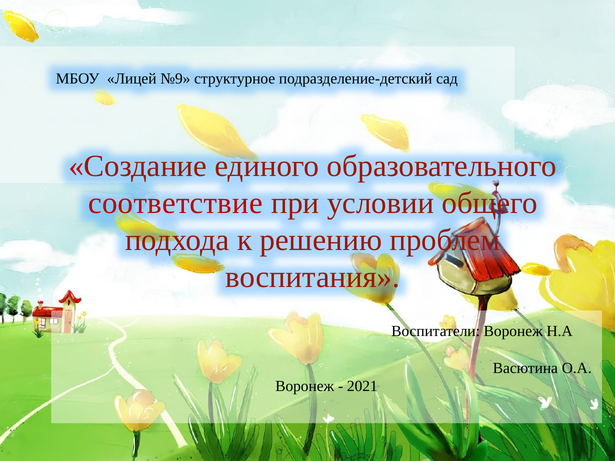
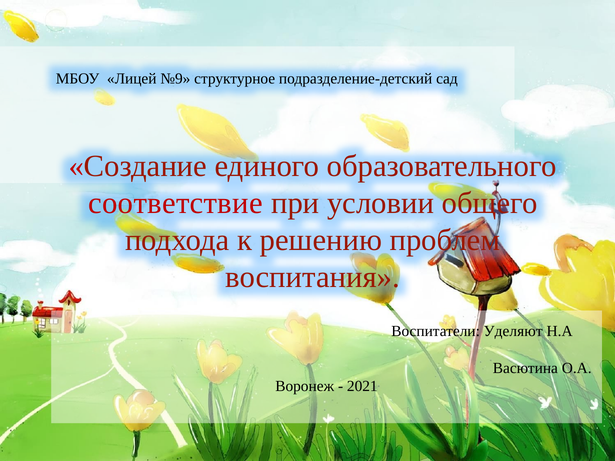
Воспитатели Воронеж: Воронеж -> Уделяют
